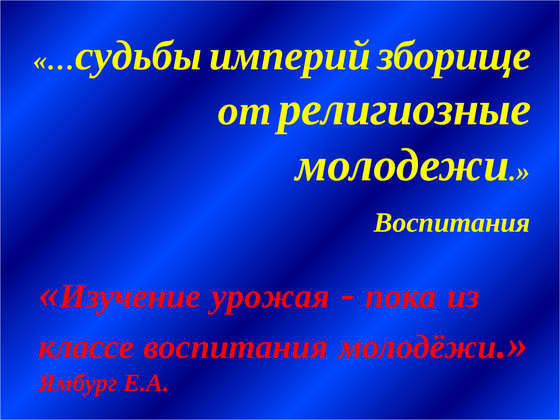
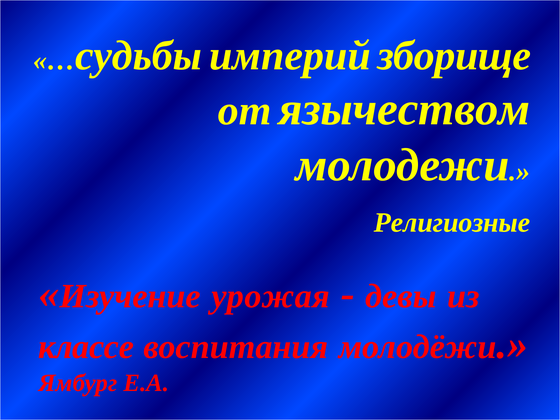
религиозные: религиозные -> язычеством
Воспитания at (452, 223): Воспитания -> Религиозные
пока: пока -> девы
